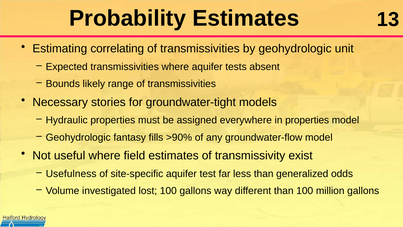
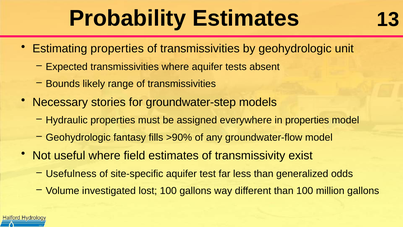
Estimating correlating: correlating -> properties
groundwater-tight: groundwater-tight -> groundwater-step
